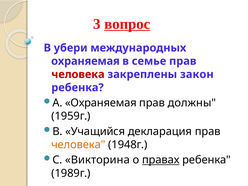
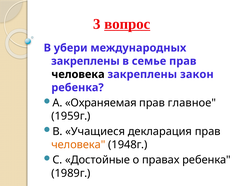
охраняемая at (85, 61): охраняемая -> закреплены
человека at (78, 74) colour: red -> black
должны: должны -> главное
Учащийся: Учащийся -> Учащиеся
Викторина: Викторина -> Достойные
правах underline: present -> none
